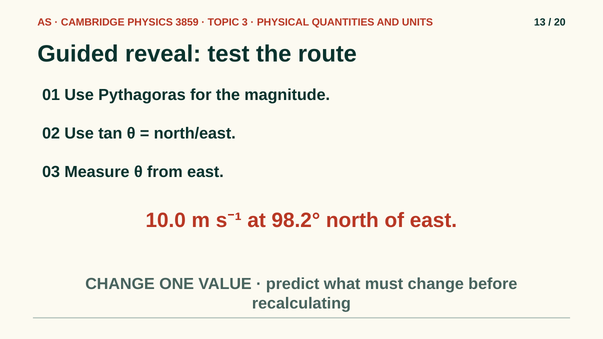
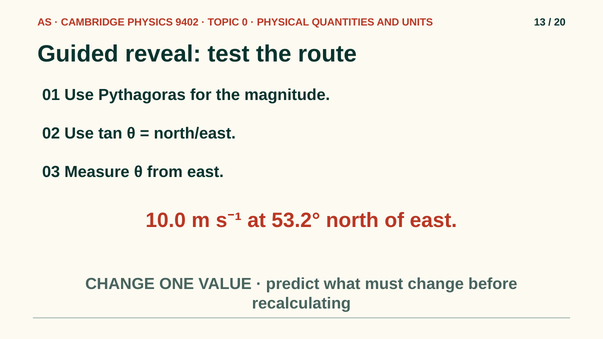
3859: 3859 -> 9402
3: 3 -> 0
98.2°: 98.2° -> 53.2°
